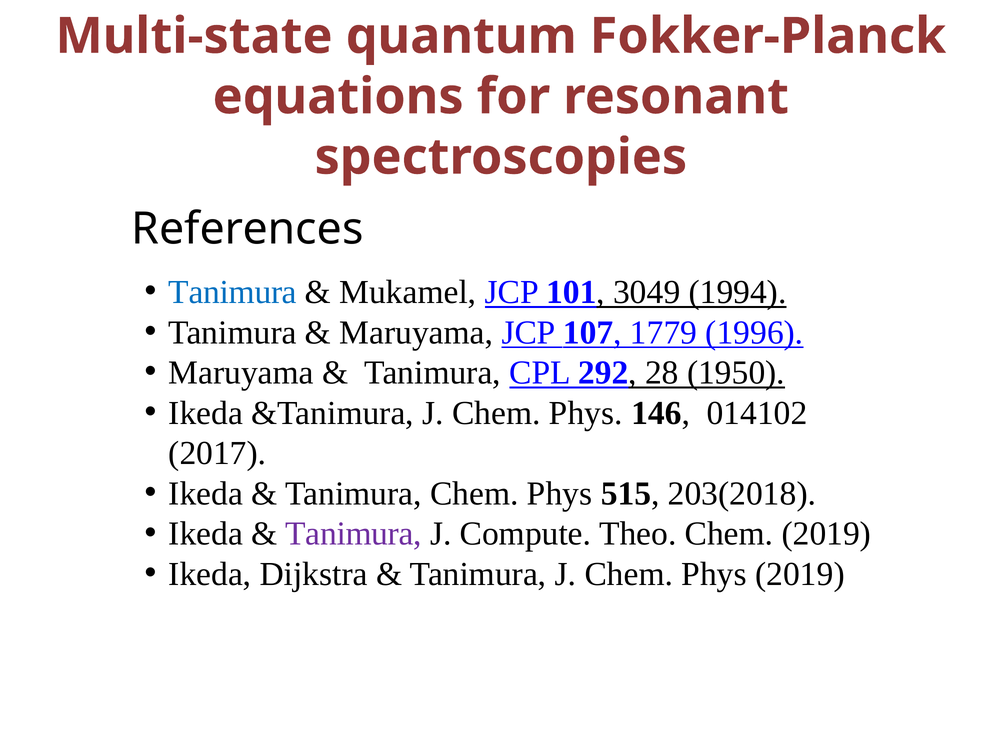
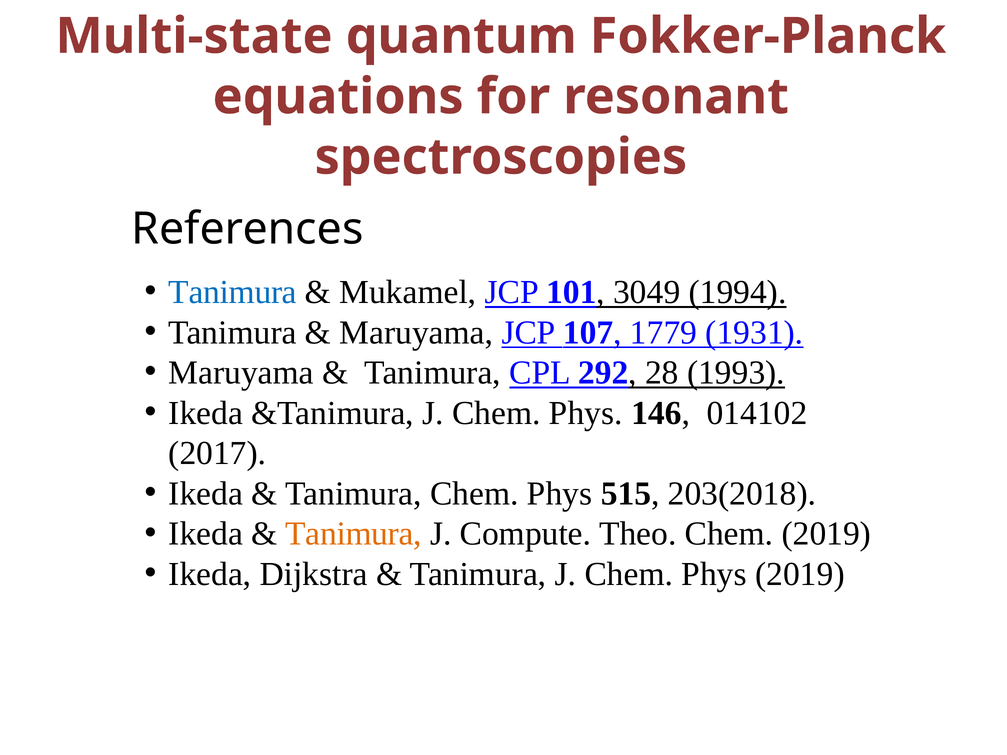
1996: 1996 -> 1931
1950: 1950 -> 1993
Tanimura at (354, 534) colour: purple -> orange
